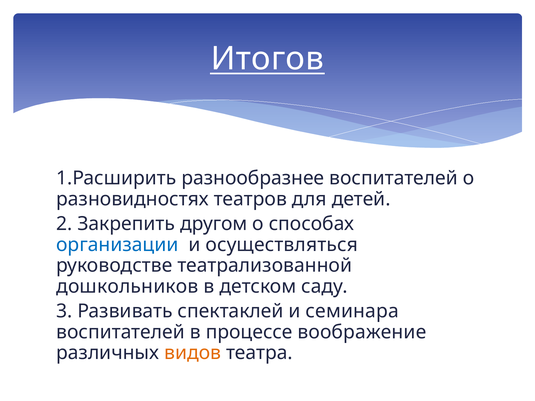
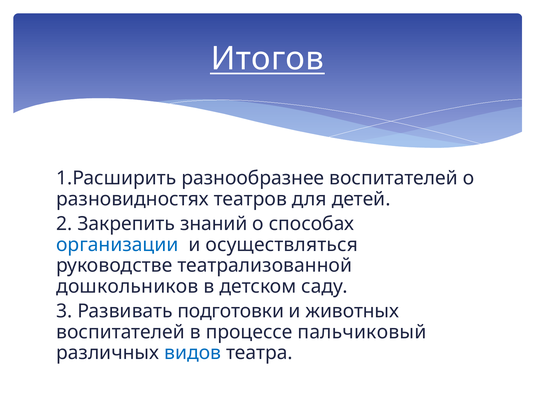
другом: другом -> знаний
спектаклей: спектаклей -> подготовки
семинара: семинара -> животных
воображение: воображение -> пальчиковый
видов colour: orange -> blue
